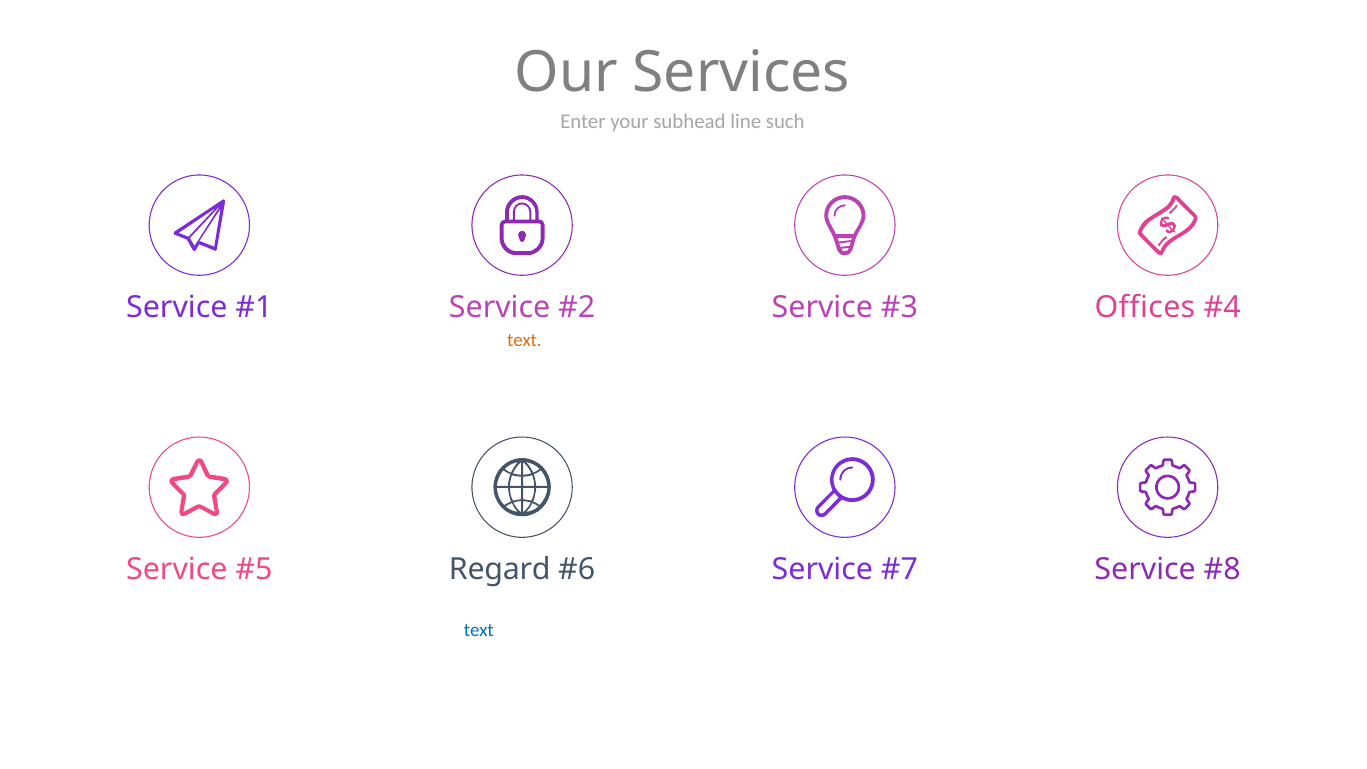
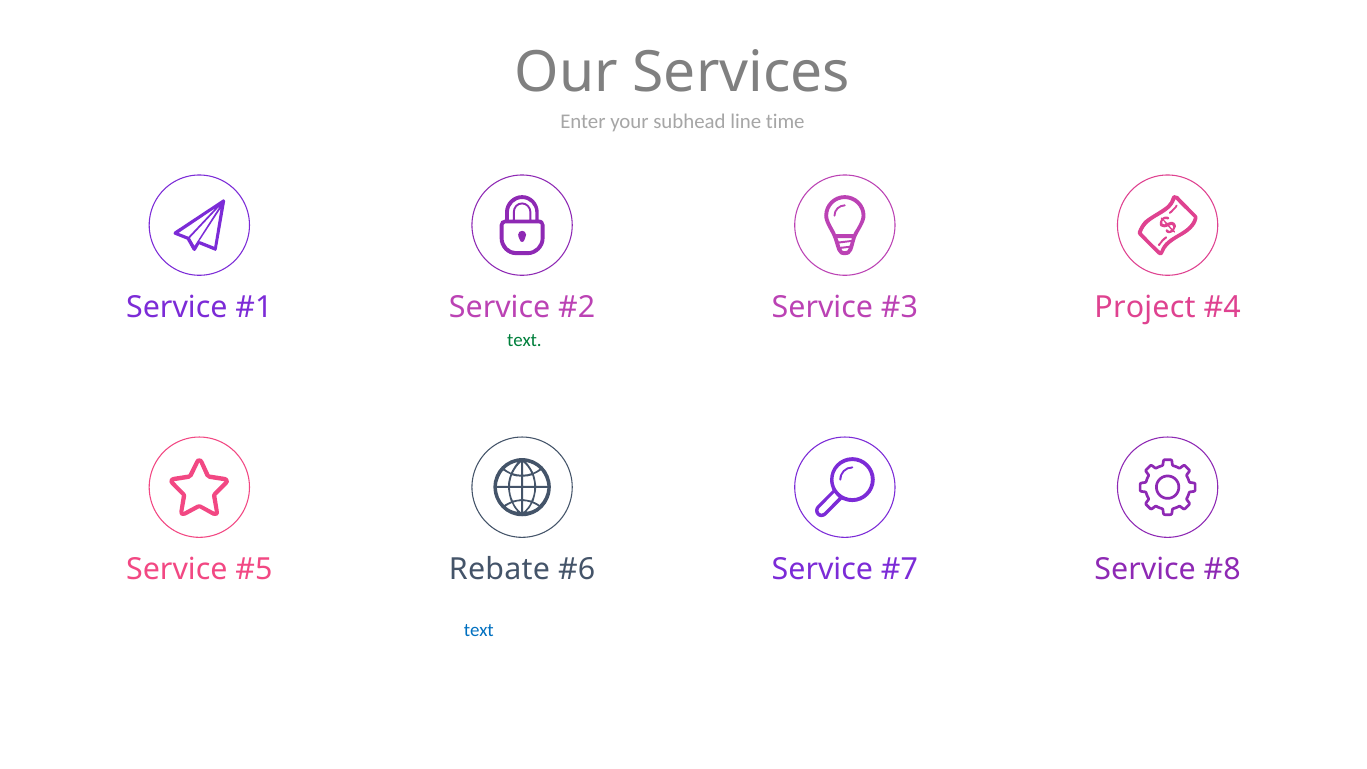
such: such -> time
Offices: Offices -> Project
text at (524, 341) colour: orange -> green
Regard: Regard -> Rebate
